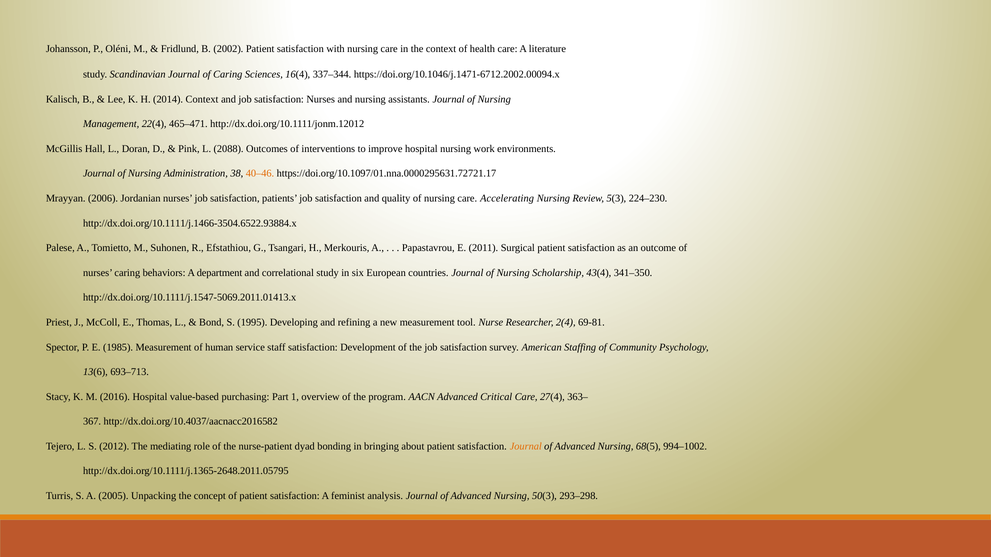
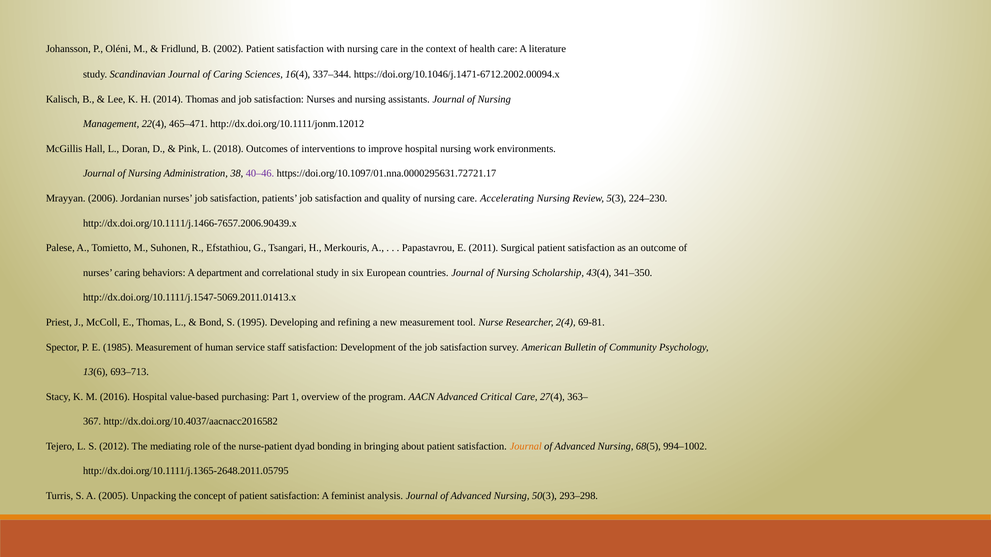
2014 Context: Context -> Thomas
2088: 2088 -> 2018
40–46 colour: orange -> purple
http://dx.doi.org/10.1111/j.1466-3504.6522.93884.x: http://dx.doi.org/10.1111/j.1466-3504.6522.93884.x -> http://dx.doi.org/10.1111/j.1466-7657.2006.90439.x
Staffing: Staffing -> Bulletin
